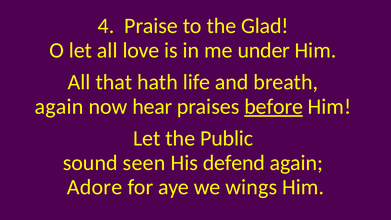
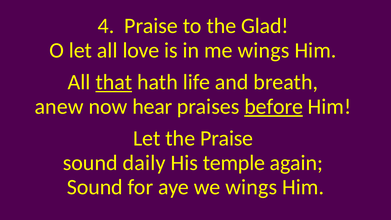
me under: under -> wings
that underline: none -> present
again at (59, 107): again -> anew
the Public: Public -> Praise
seen: seen -> daily
defend: defend -> temple
Adore at (95, 187): Adore -> Sound
